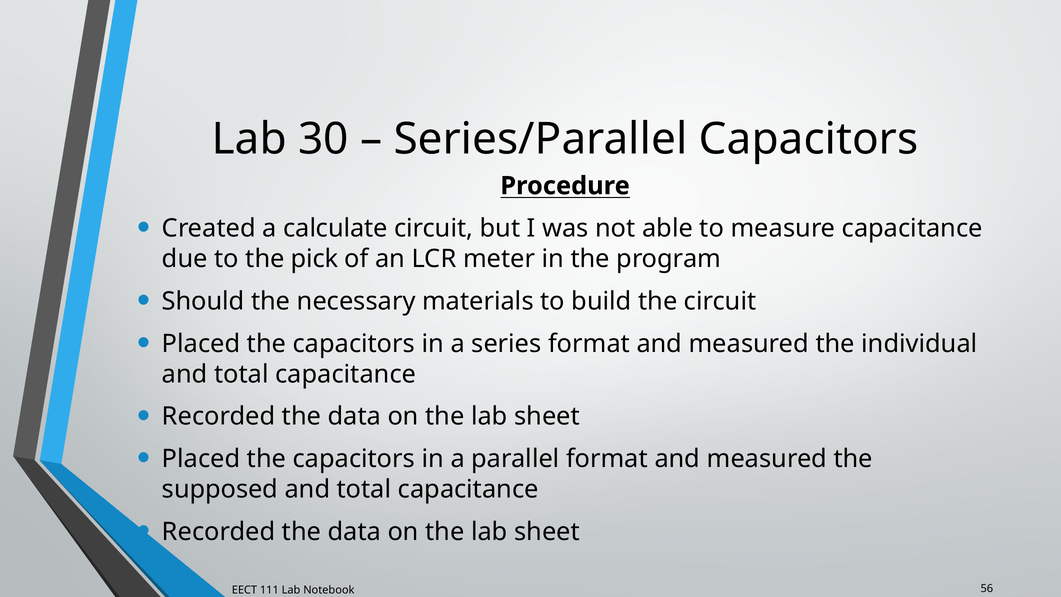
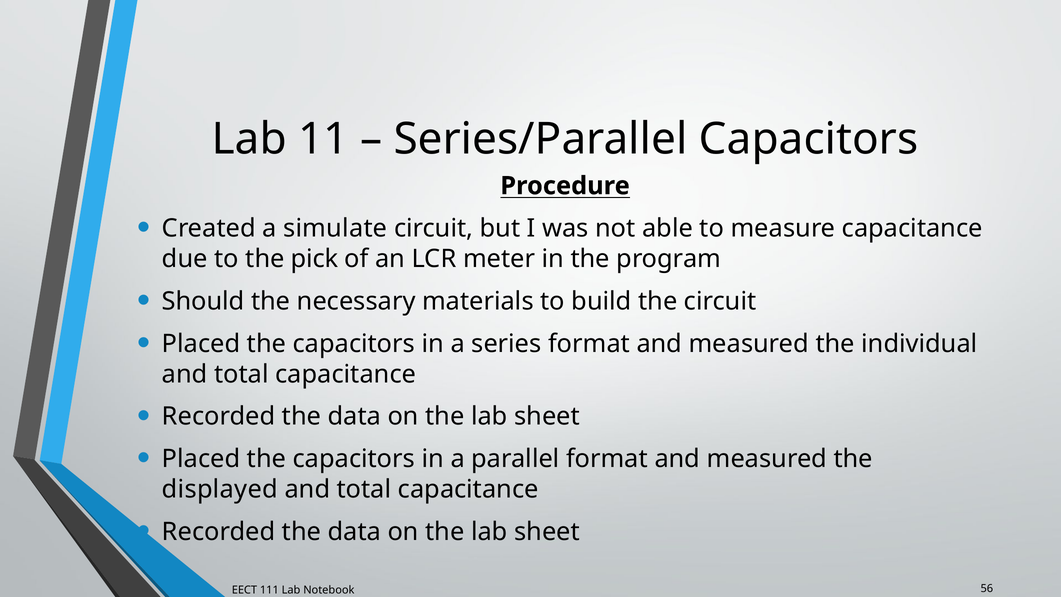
30: 30 -> 11
calculate: calculate -> simulate
supposed: supposed -> displayed
